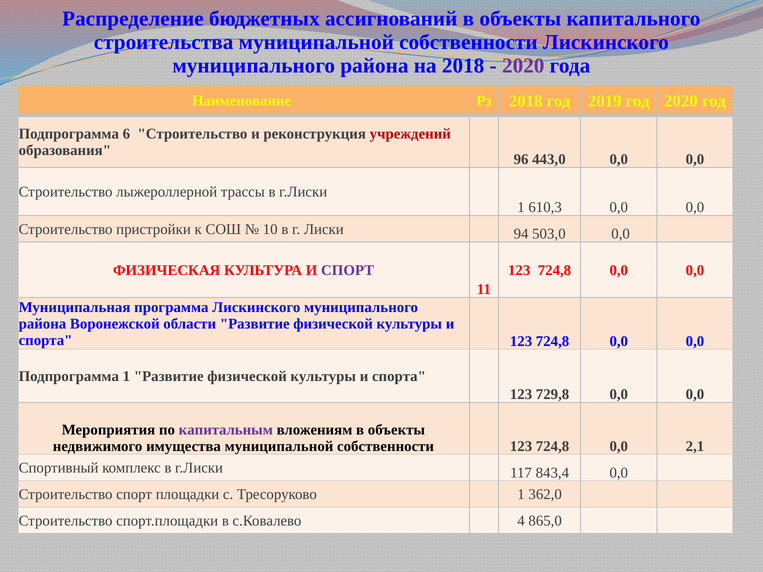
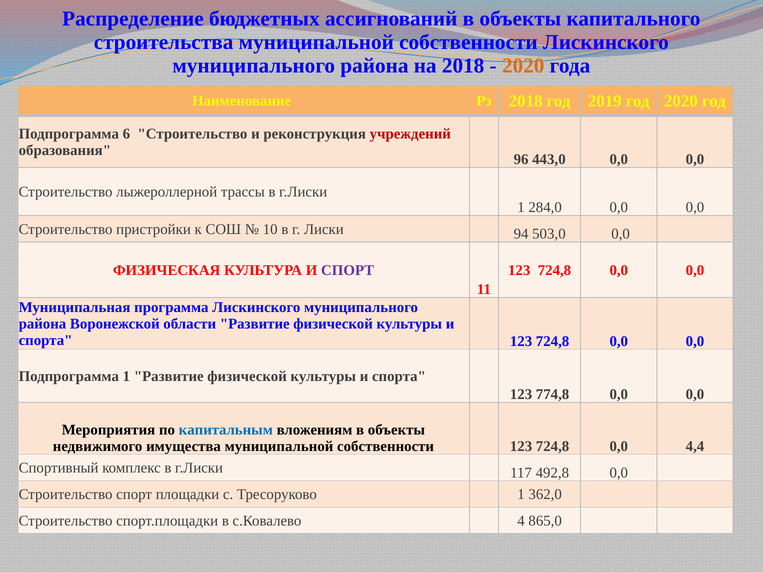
2020 at (523, 66) colour: purple -> orange
610,3: 610,3 -> 284,0
729,8: 729,8 -> 774,8
капитальным colour: purple -> blue
2,1: 2,1 -> 4,4
843,4: 843,4 -> 492,8
